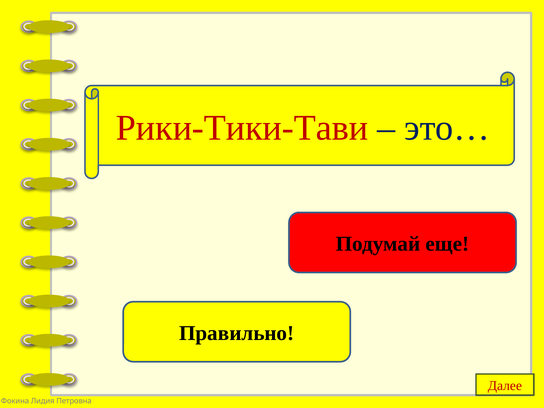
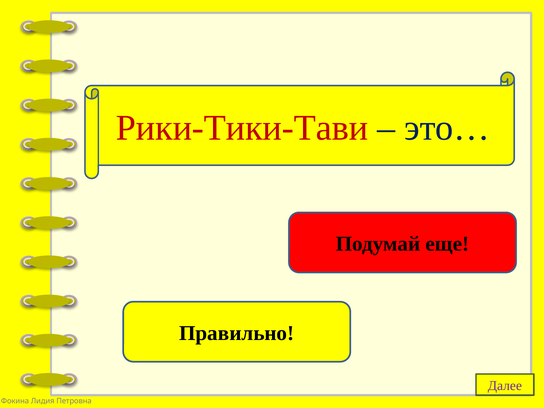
Далее colour: red -> purple
